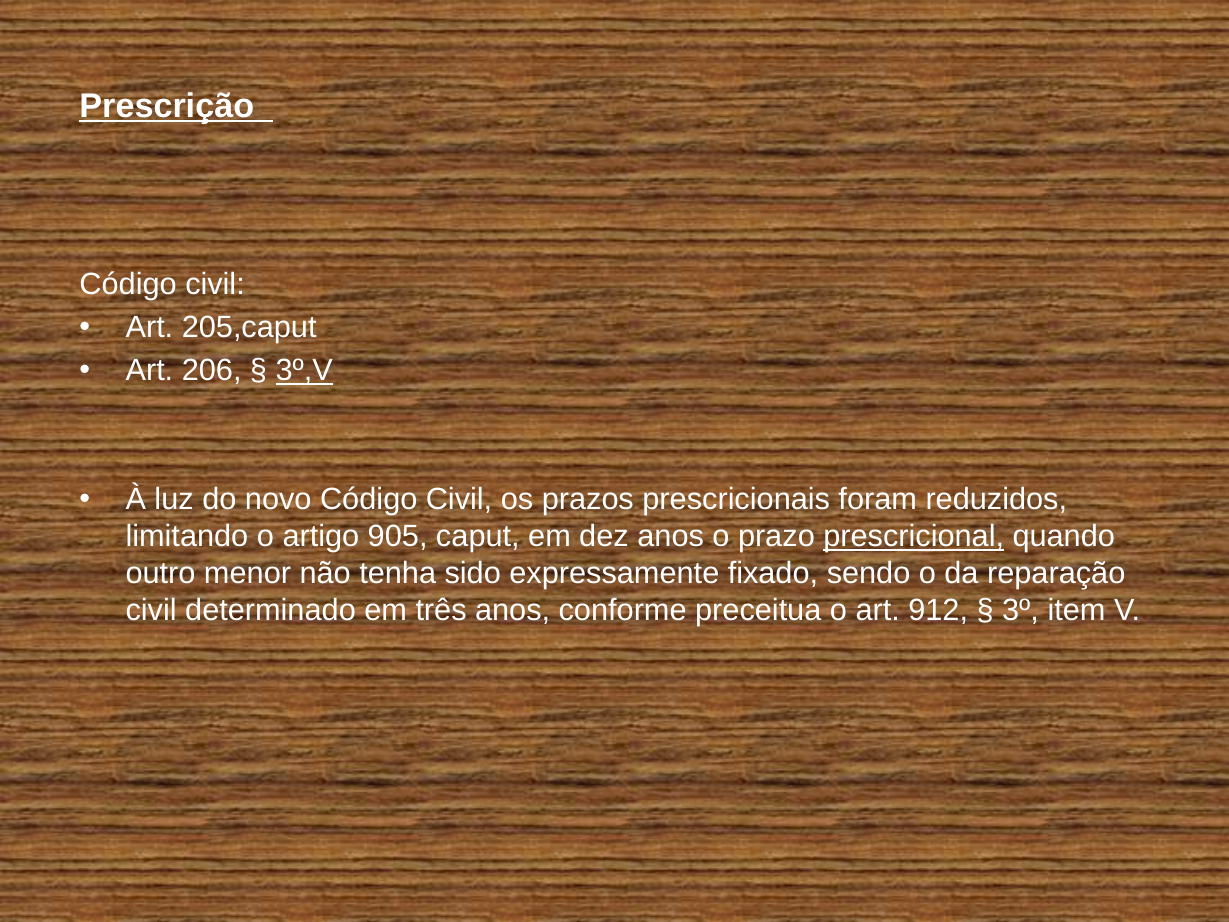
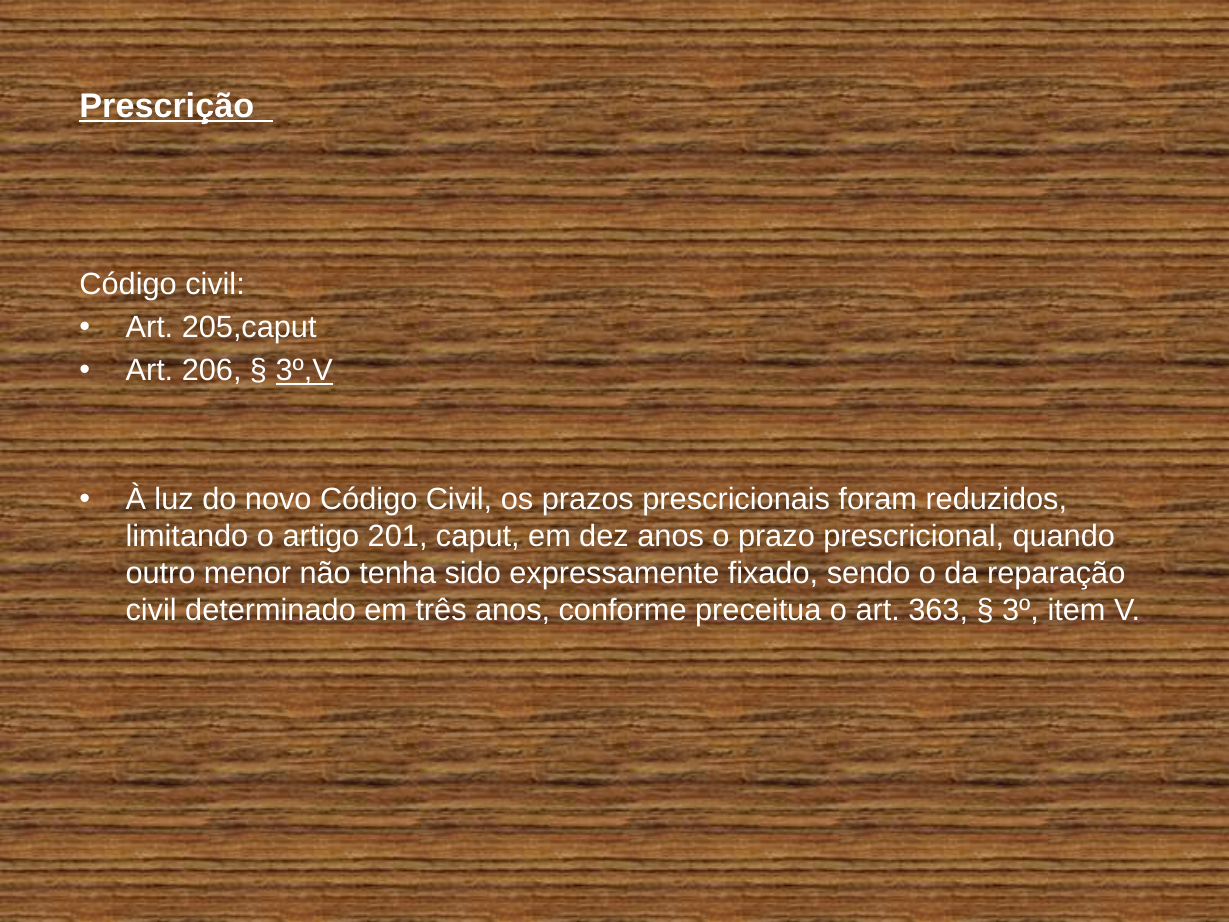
905: 905 -> 201
prescricional underline: present -> none
912: 912 -> 363
